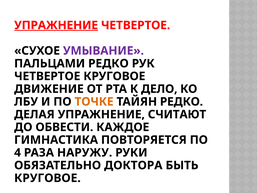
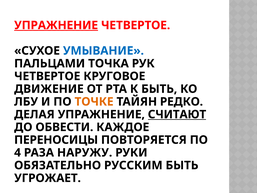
УМЫВАНИЕ colour: purple -> blue
ПАЛЬЦАМИ РЕДКО: РЕДКО -> ТОЧКА
К ДЕЛО: ДЕЛО -> БЫТЬ
СЧИТАЮТ underline: none -> present
ГИМНАСТИКА: ГИМНАСТИКА -> ПЕРЕНОСИЦЫ
ДОКТОРА: ДОКТОРА -> РУССКИМ
КРУГОВОЕ at (47, 178): КРУГОВОЕ -> УГРОЖАЕТ
